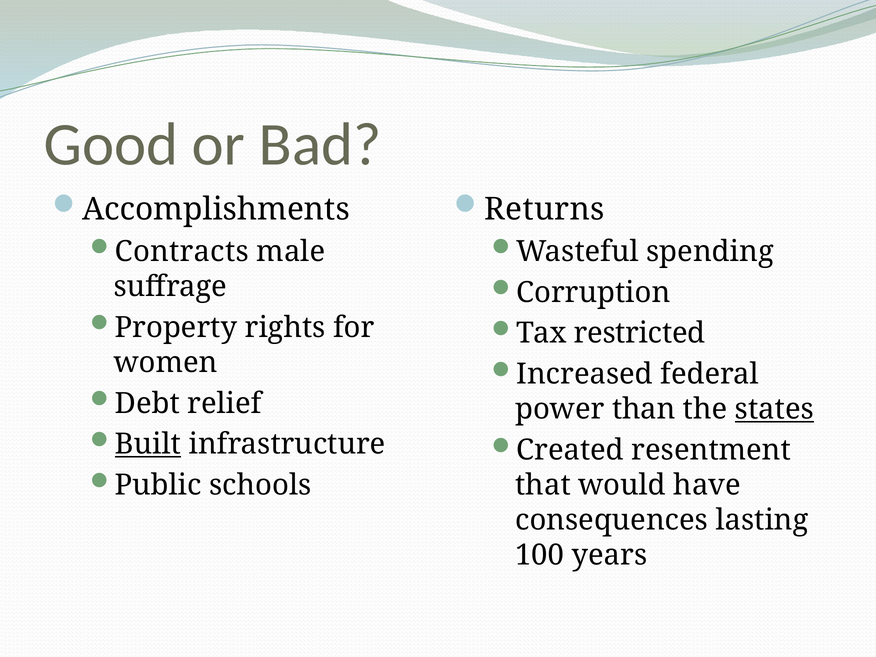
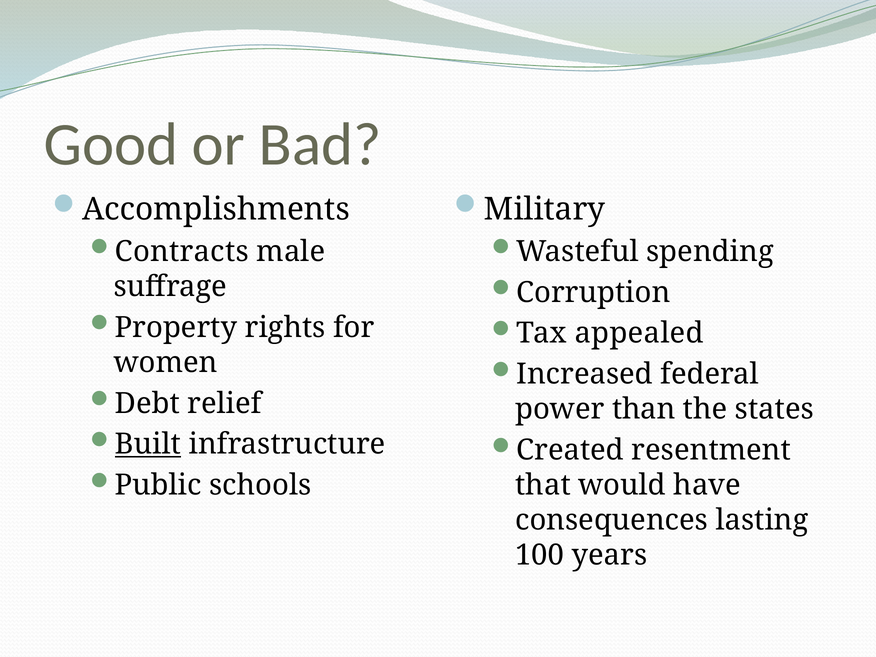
Returns: Returns -> Military
restricted: restricted -> appealed
states underline: present -> none
